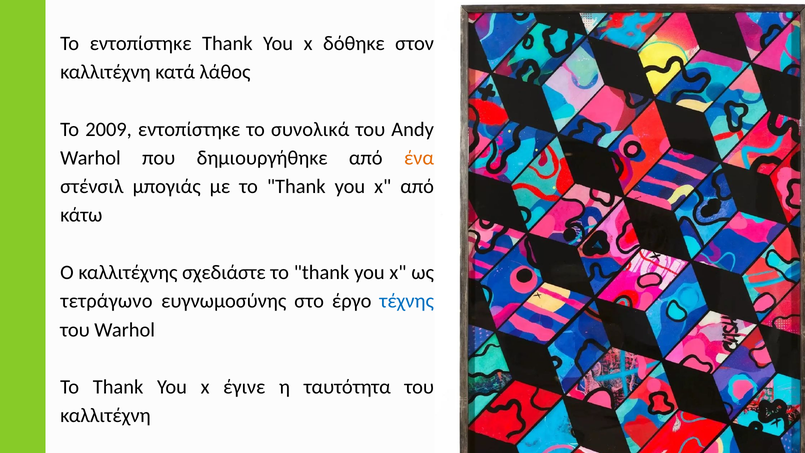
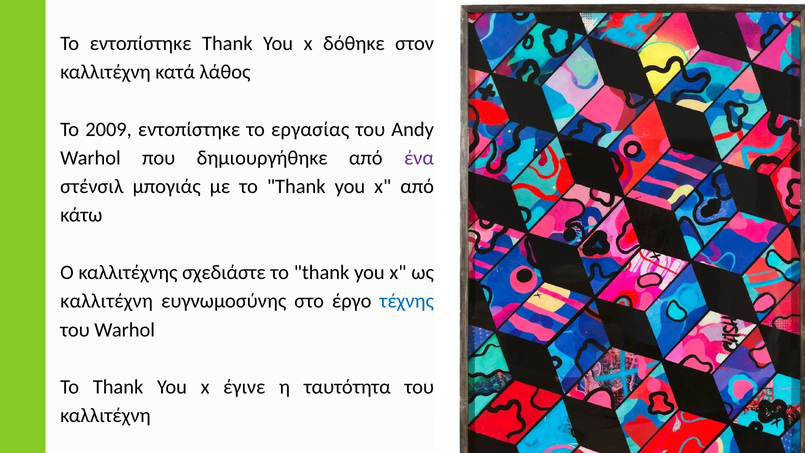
συνολικά: συνολικά -> εργασίας
ένα colour: orange -> purple
τετράγωνο at (107, 301): τετράγωνο -> καλλιτέχνη
